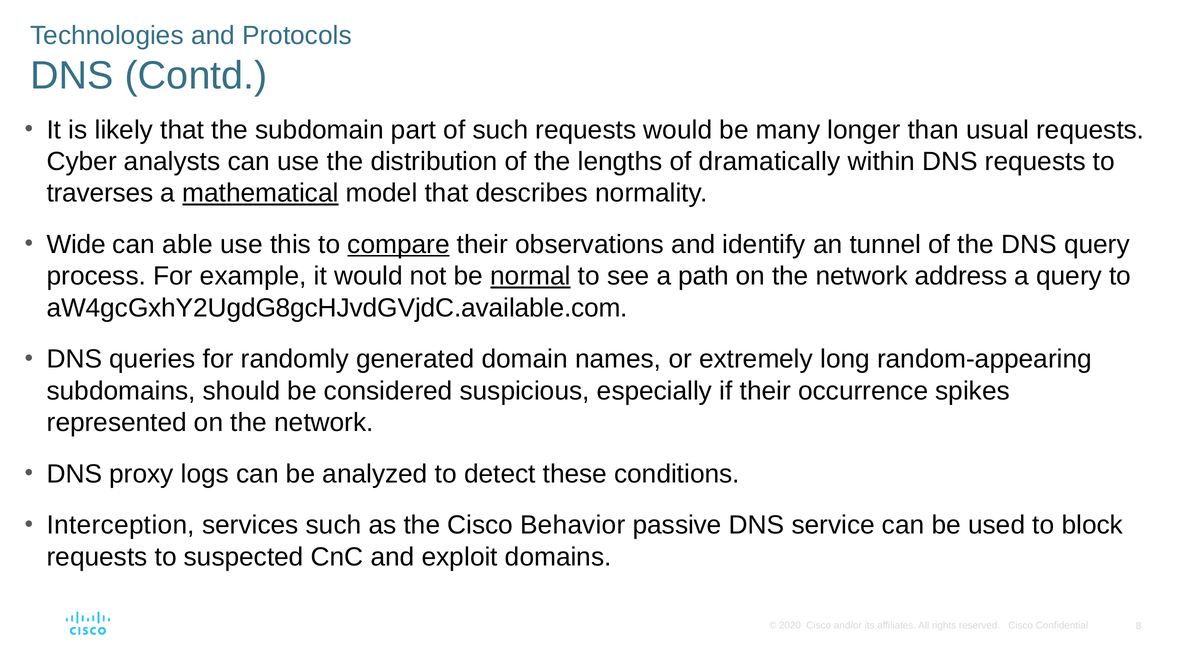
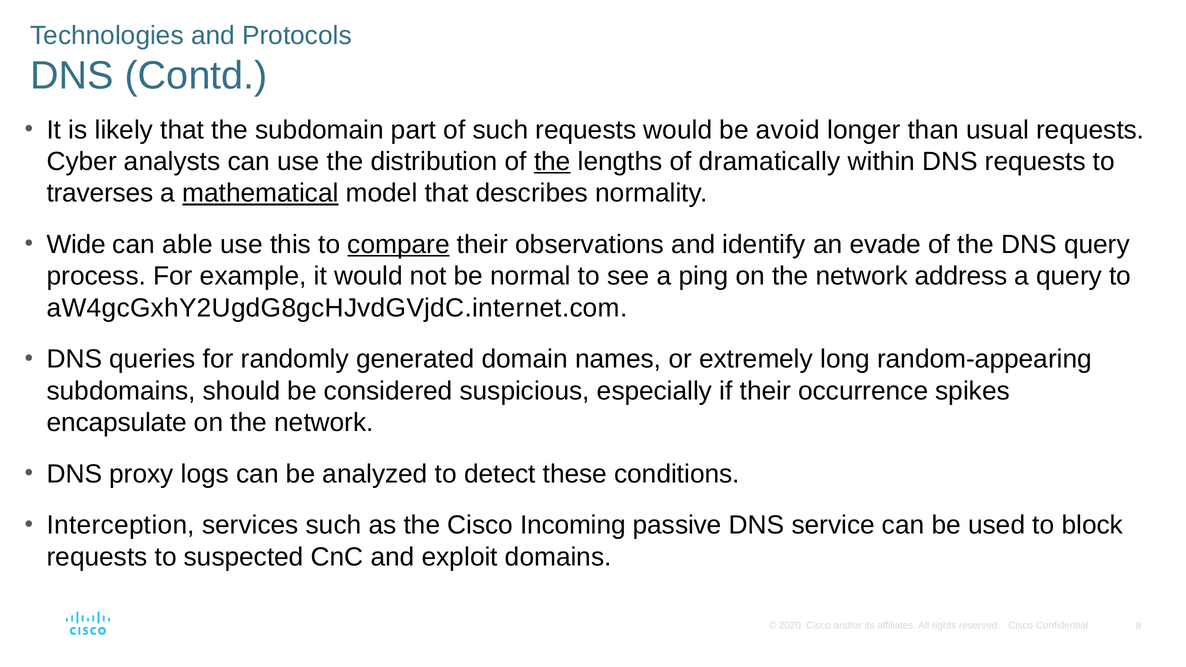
many: many -> avoid
the at (552, 162) underline: none -> present
tunnel: tunnel -> evade
normal underline: present -> none
path: path -> ping
aW4gcGxhY2UgdG8gcHJvdGVjdC.available.com: aW4gcGxhY2UgdG8gcHJvdGVjdC.available.com -> aW4gcGxhY2UgdG8gcHJvdGVjdC.internet.com
represented: represented -> encapsulate
Behavior: Behavior -> Incoming
